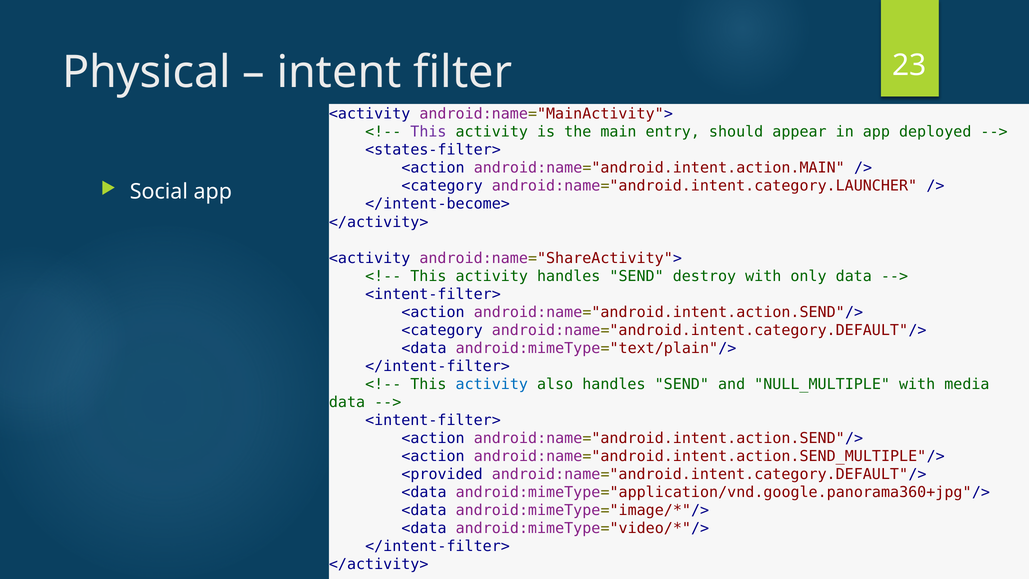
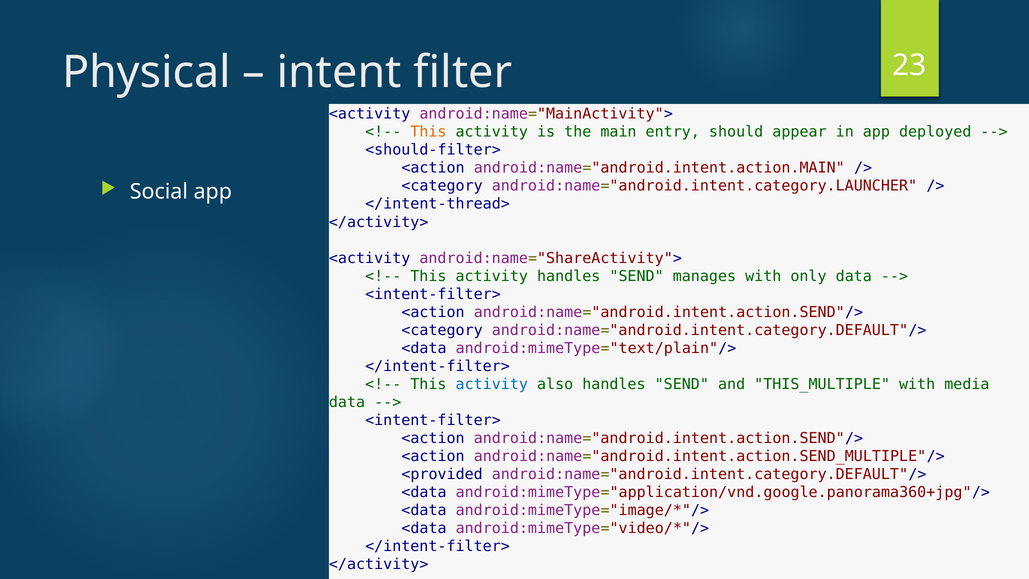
This at (428, 132) colour: purple -> orange
<states-filter>: <states-filter> -> <should-filter>
</intent-become>: </intent-become> -> </intent-thread>
destroy: destroy -> manages
NULL_MULTIPLE: NULL_MULTIPLE -> THIS_MULTIPLE
